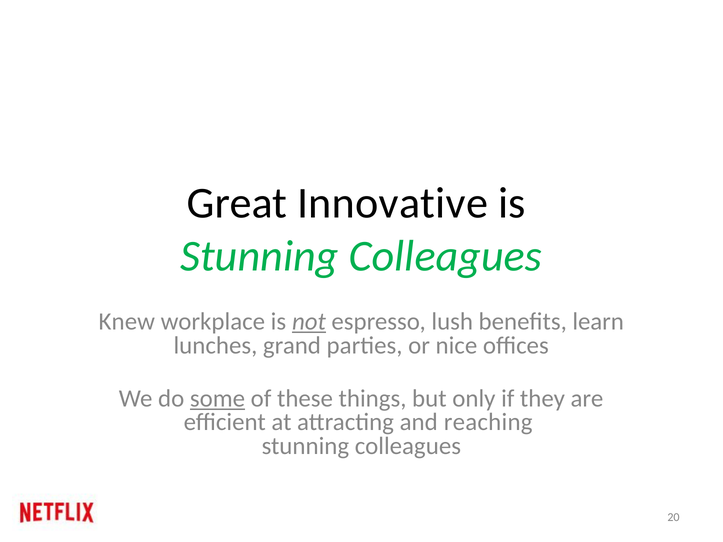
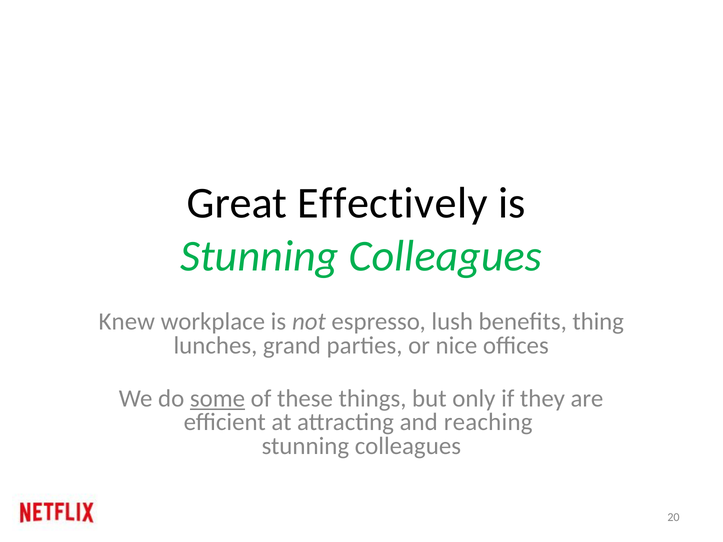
Innovative: Innovative -> Effectively
not underline: present -> none
learn: learn -> thing
